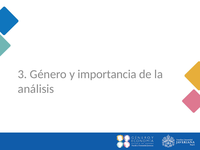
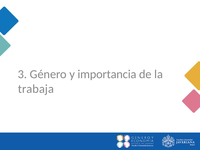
análisis: análisis -> trabaja
